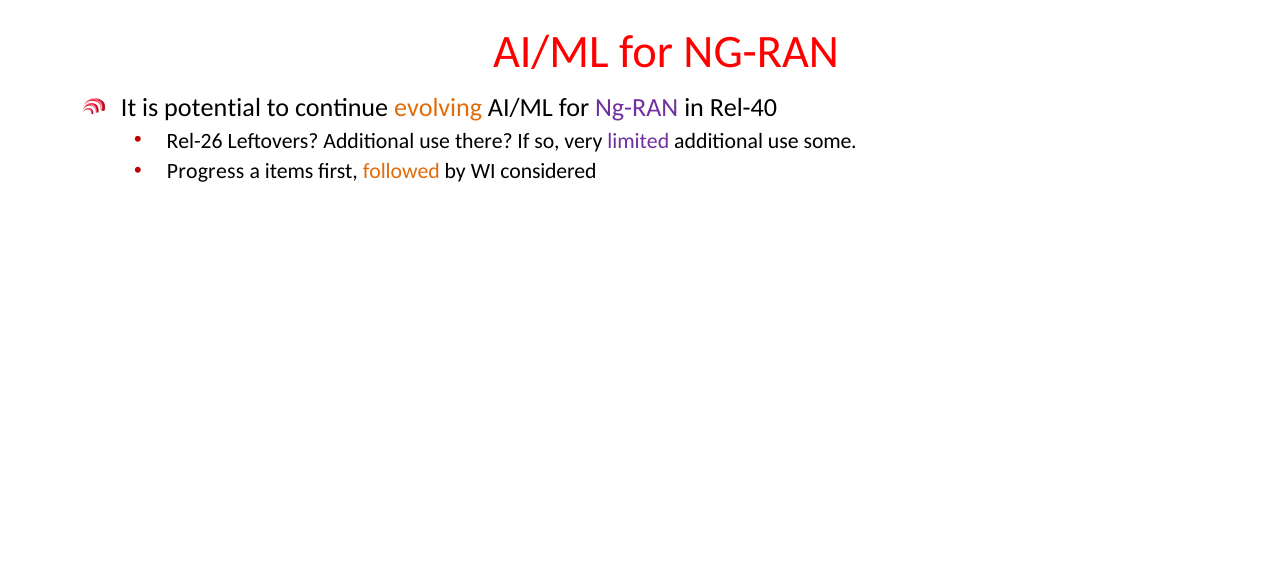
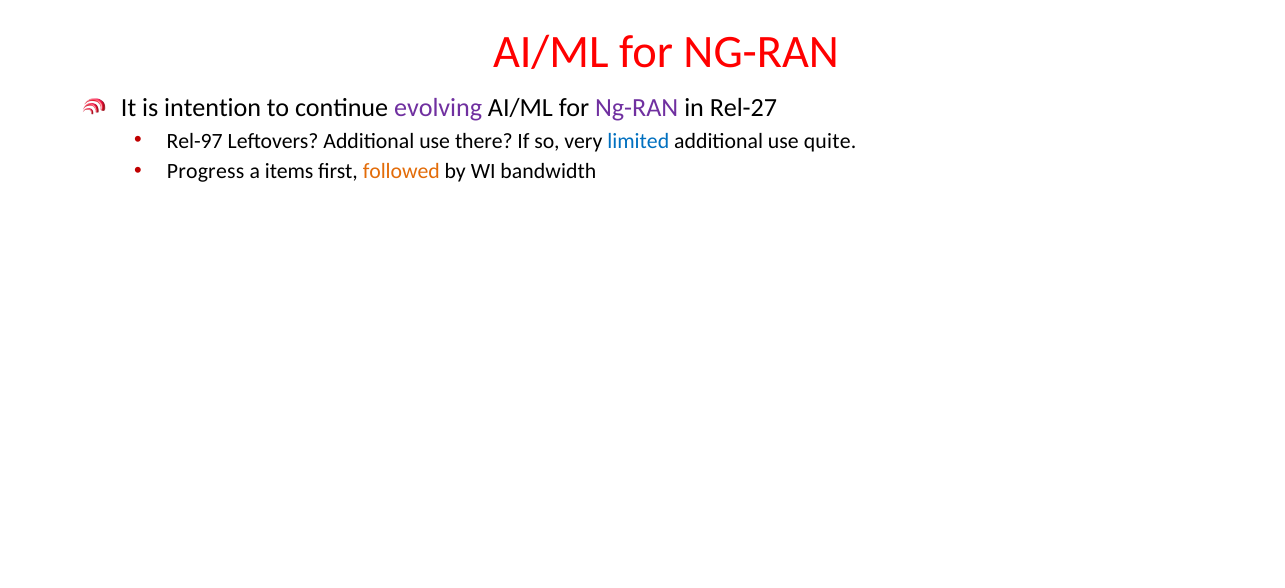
potential: potential -> intention
evolving colour: orange -> purple
Rel-40: Rel-40 -> Rel-27
Rel-26: Rel-26 -> Rel-97
limited colour: purple -> blue
some: some -> quite
considered: considered -> bandwidth
